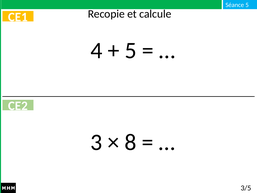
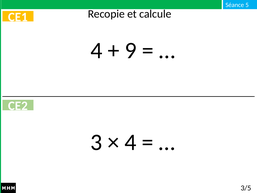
5 at (131, 50): 5 -> 9
8 at (130, 142): 8 -> 4
